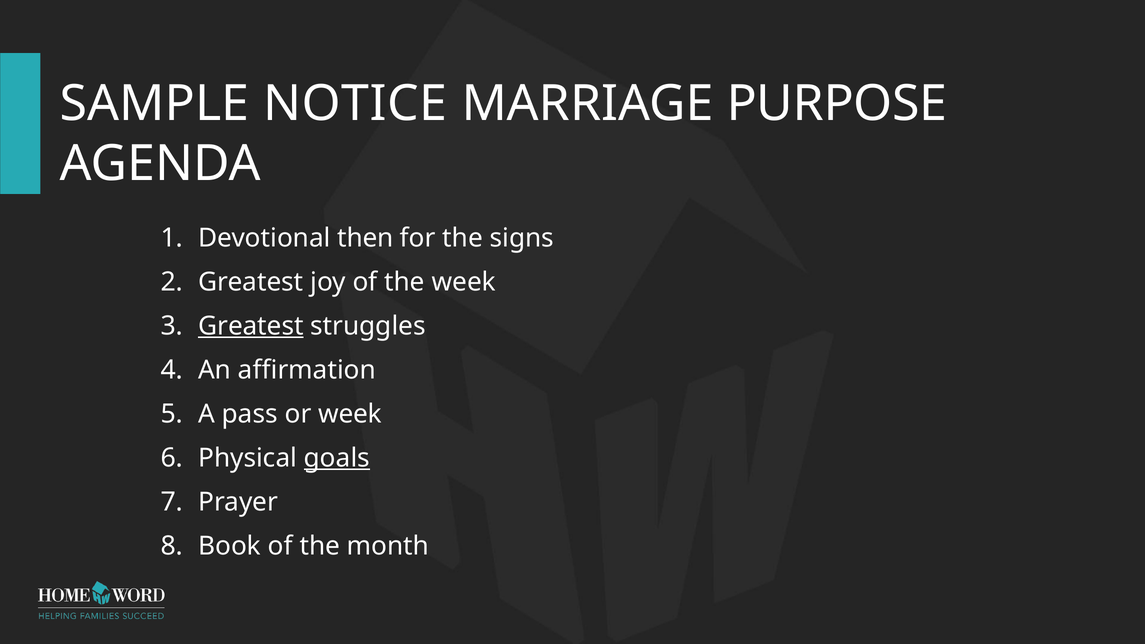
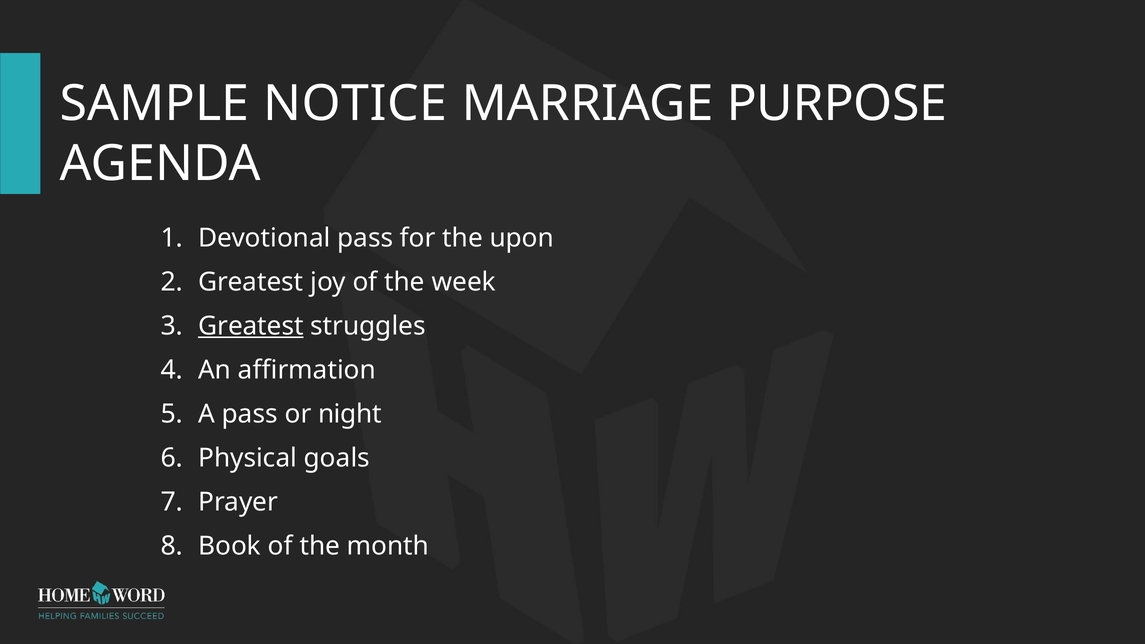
Devotional then: then -> pass
signs: signs -> upon
or week: week -> night
goals underline: present -> none
